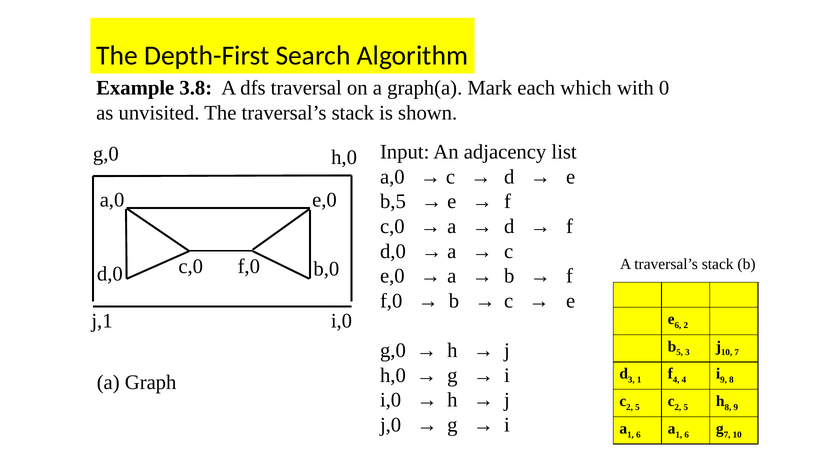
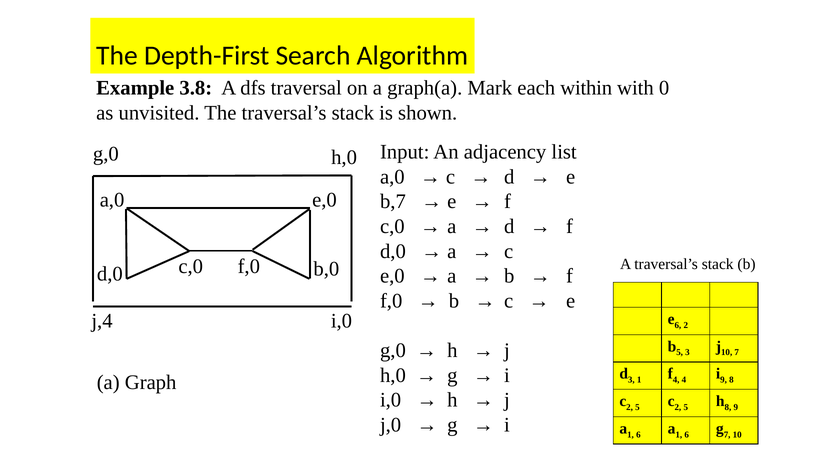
which: which -> within
b,5: b,5 -> b,7
j,1: j,1 -> j,4
